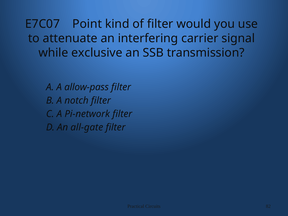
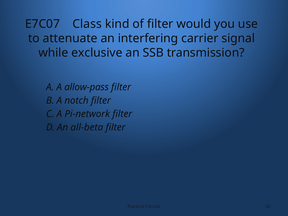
Point: Point -> Class
all-gate: all-gate -> all-beta
